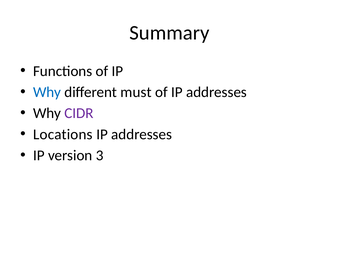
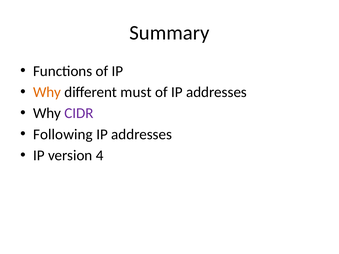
Why at (47, 92) colour: blue -> orange
Locations: Locations -> Following
3: 3 -> 4
